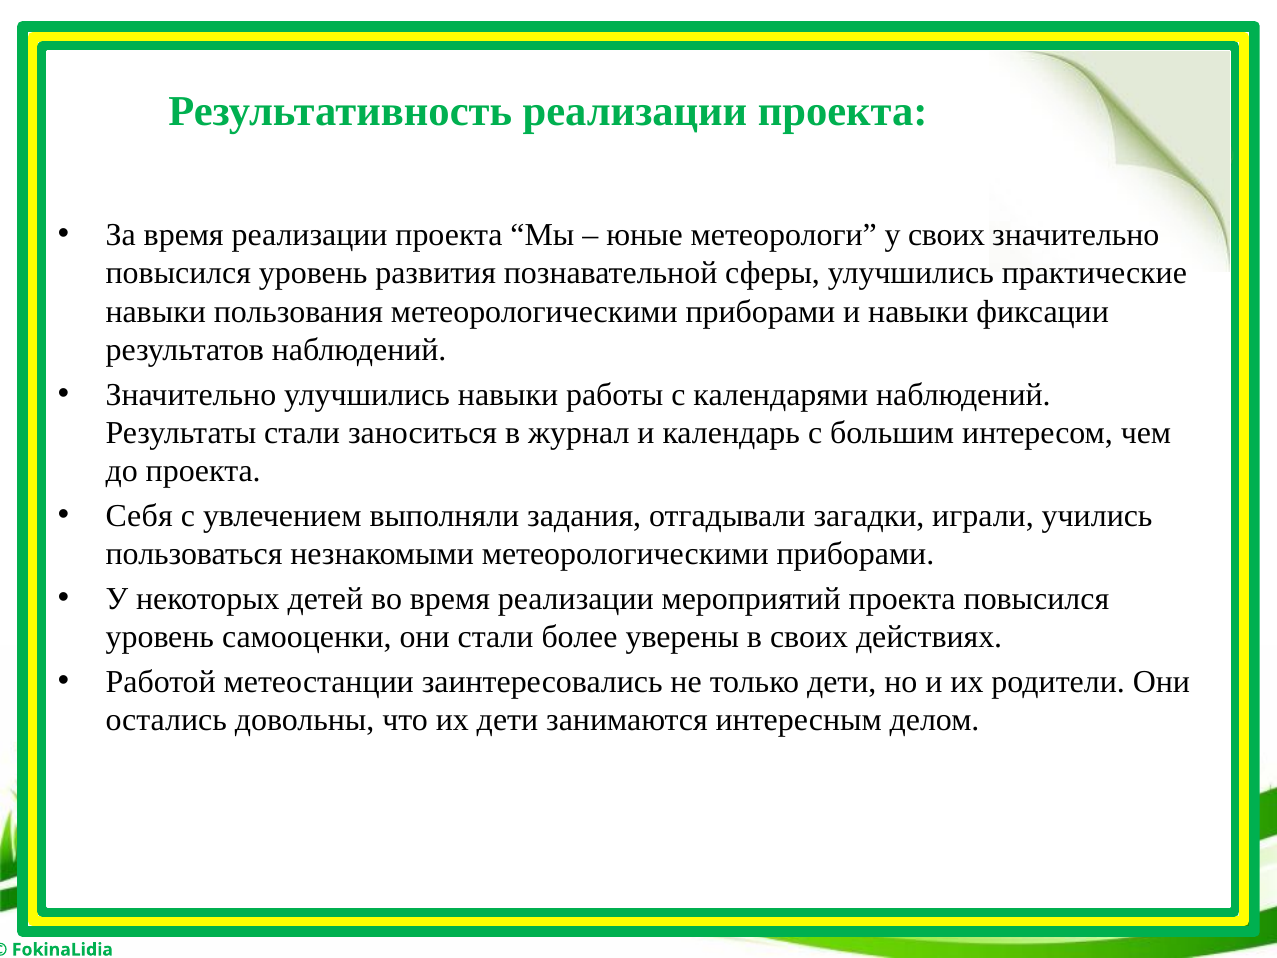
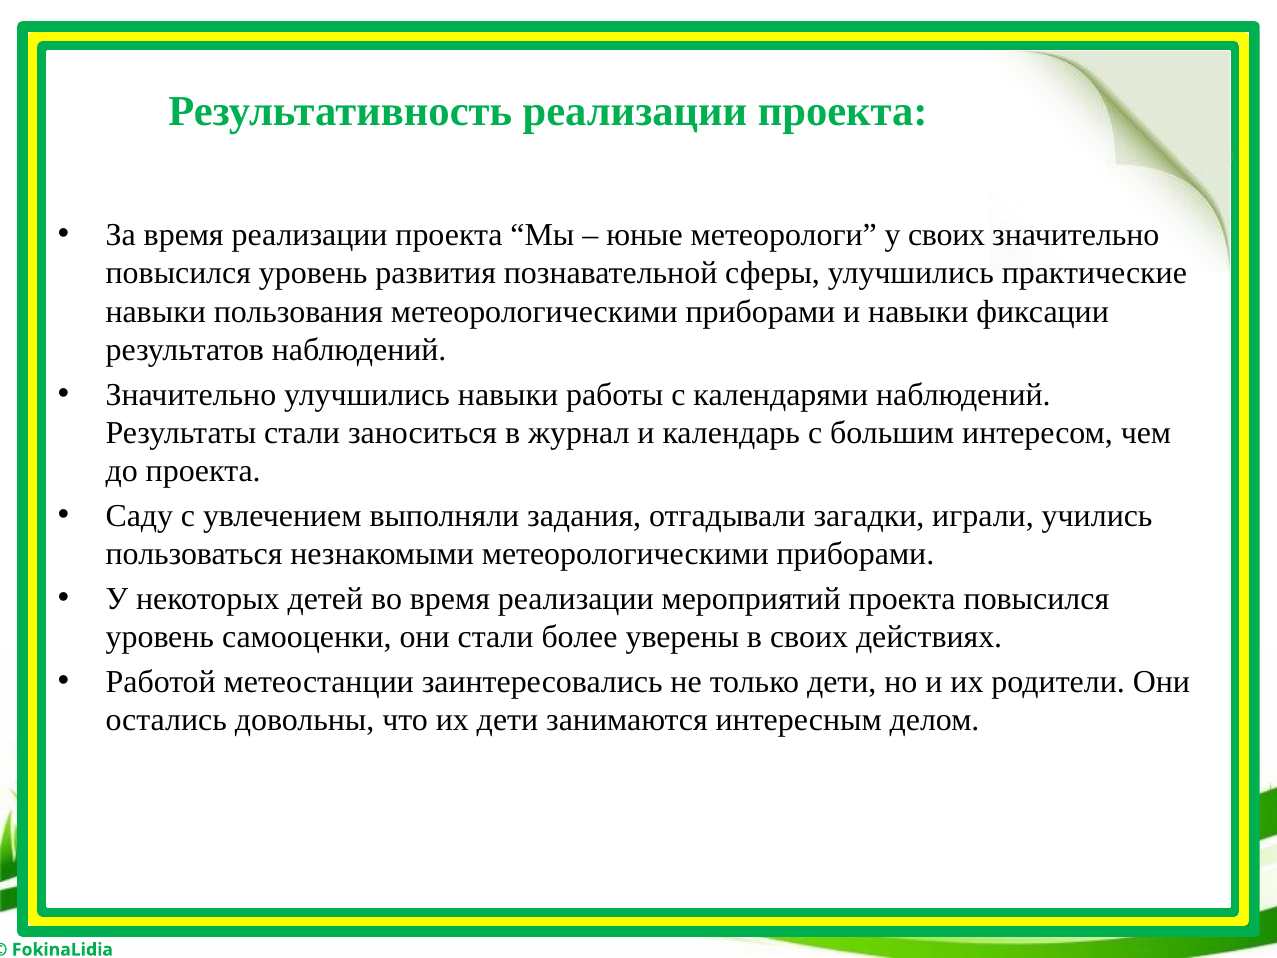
Себя: Себя -> Саду
